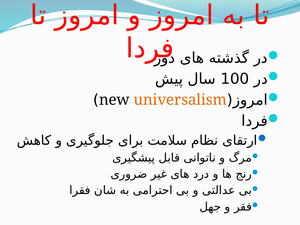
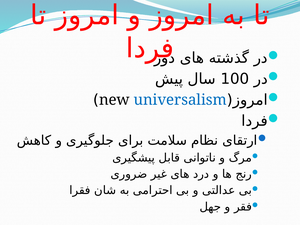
universalism colour: orange -> blue
